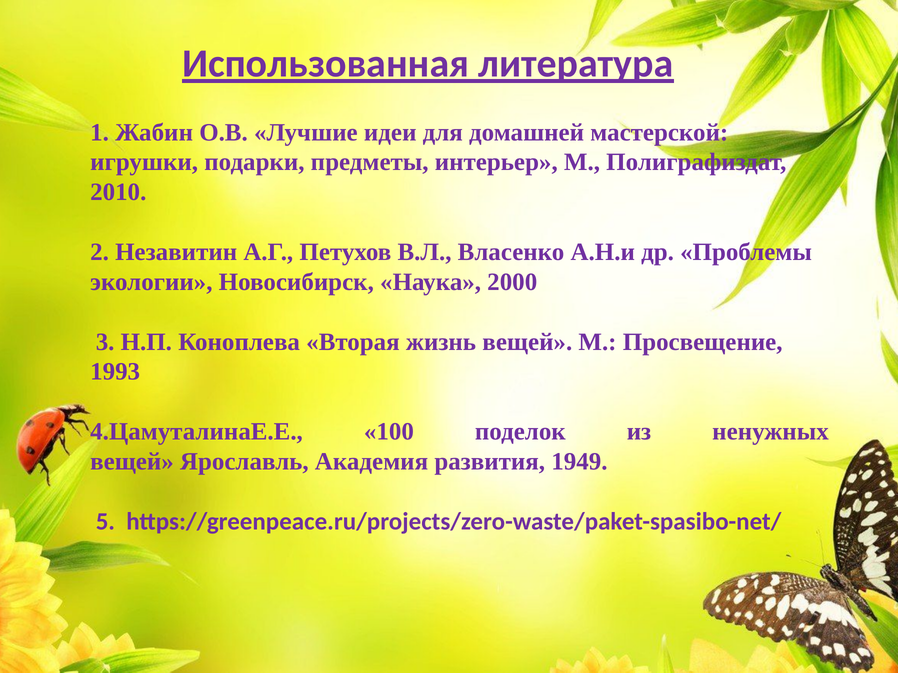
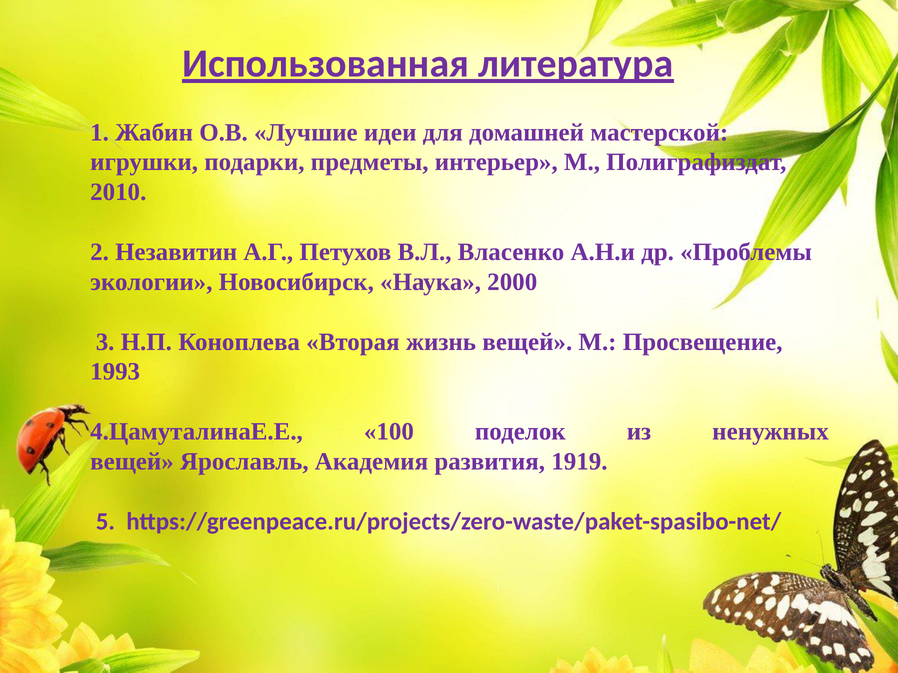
1949: 1949 -> 1919
